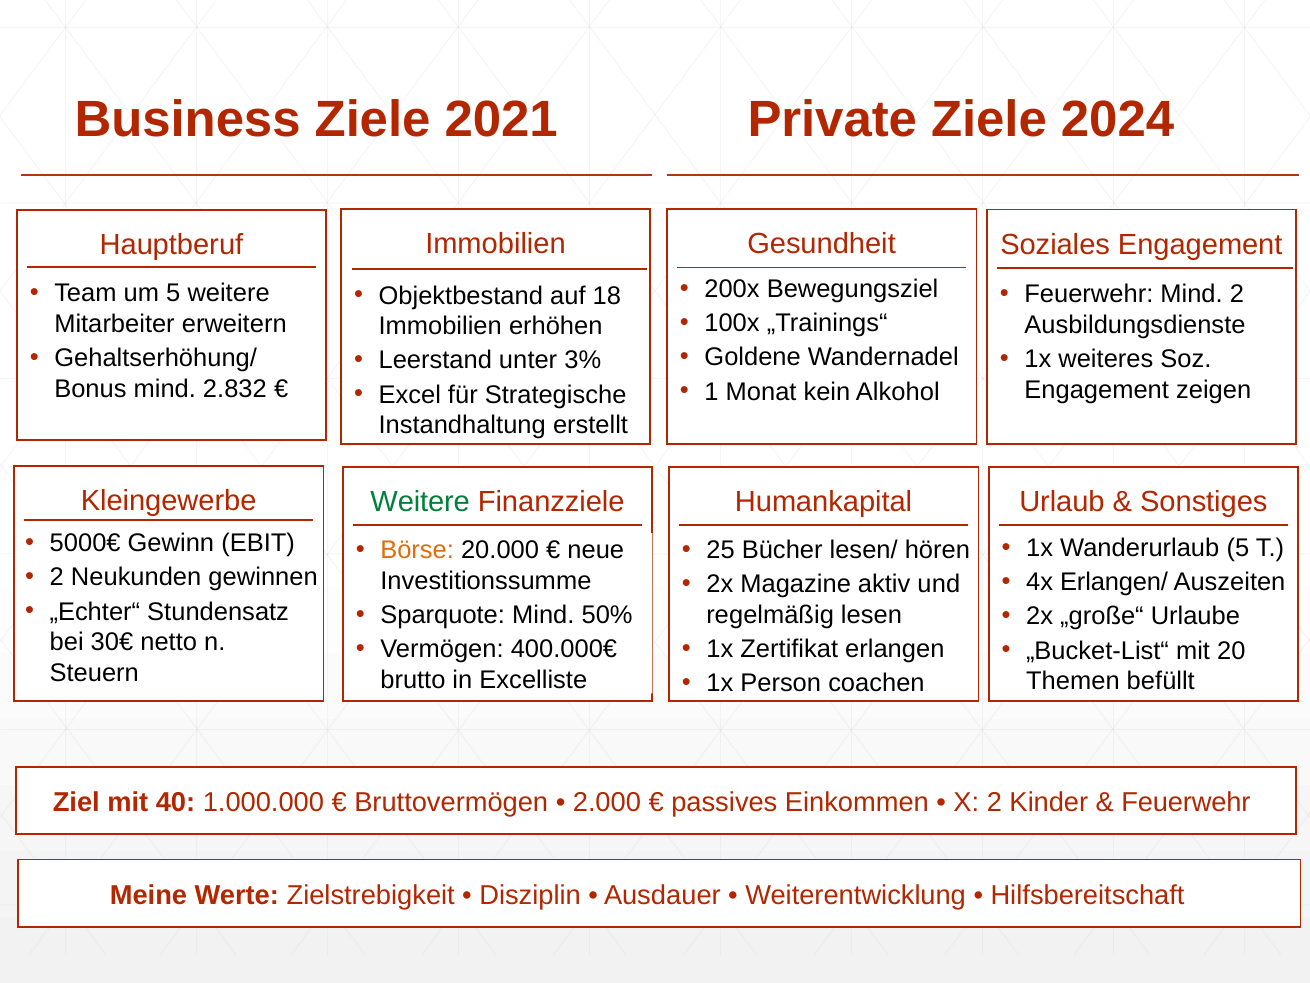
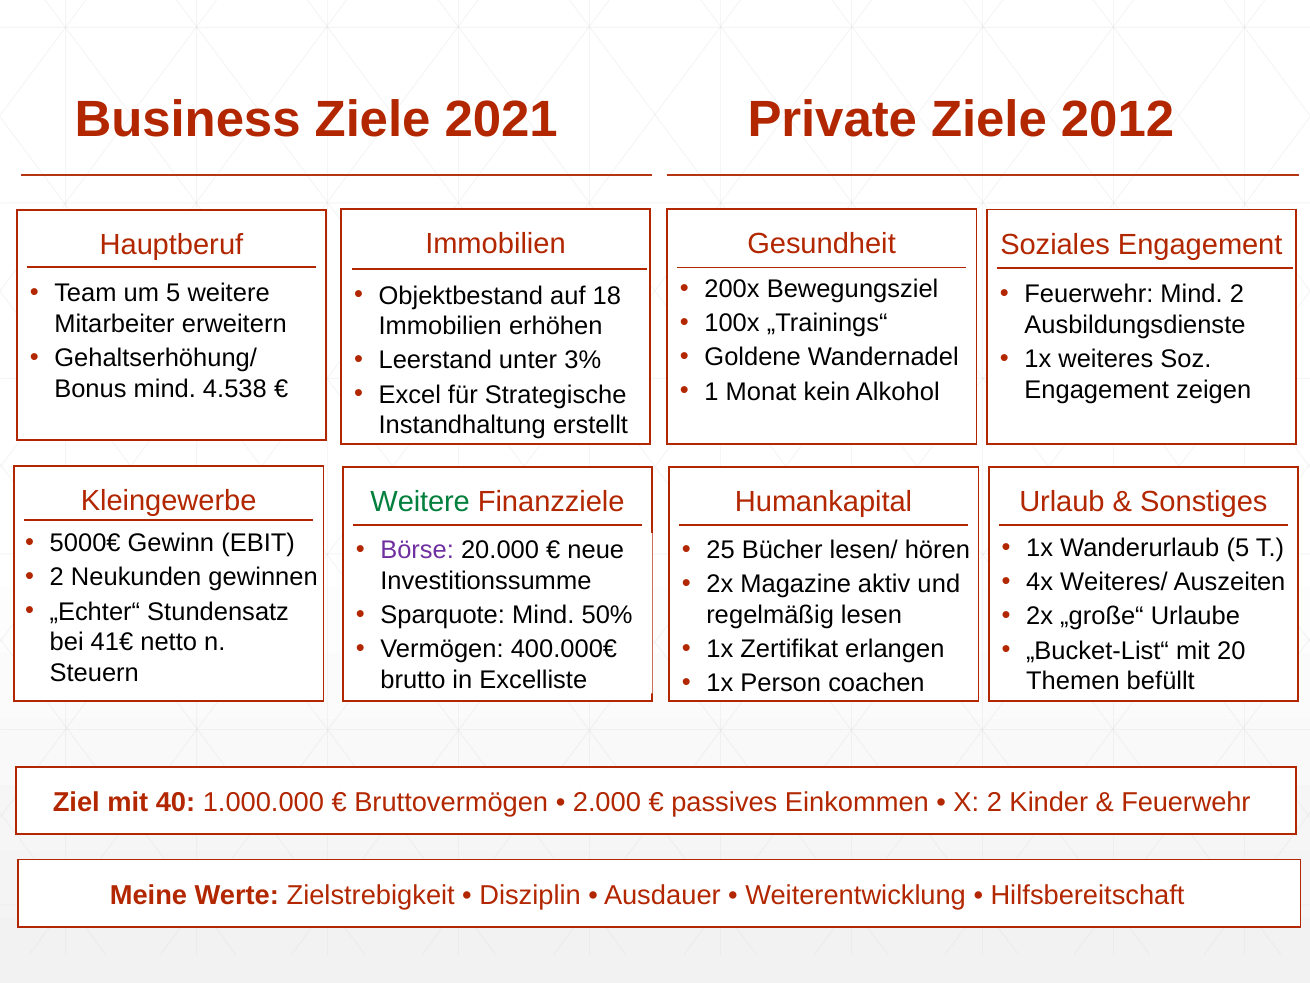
2024: 2024 -> 2012
2.832: 2.832 -> 4.538
Börse colour: orange -> purple
Erlangen/: Erlangen/ -> Weiteres/
30€: 30€ -> 41€
